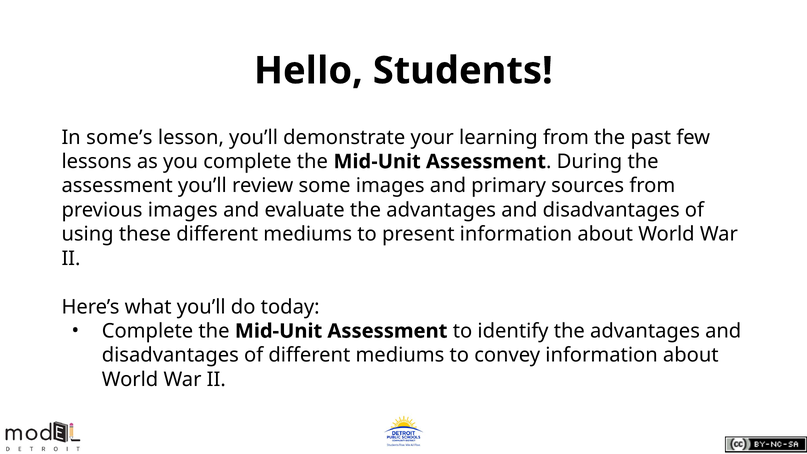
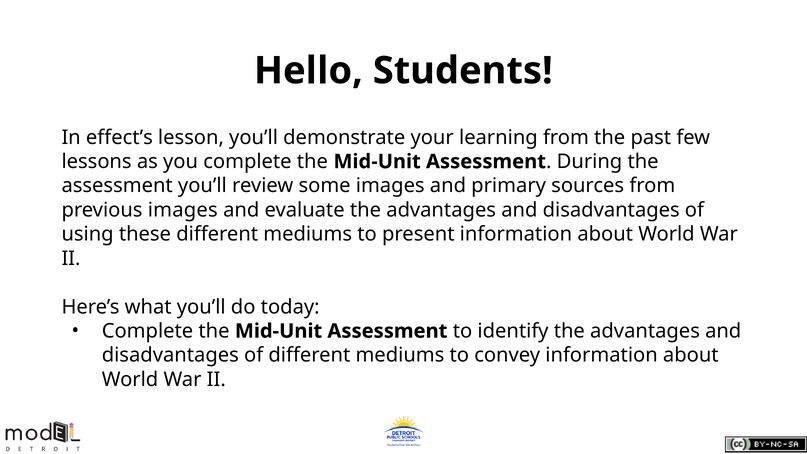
some’s: some’s -> effect’s
